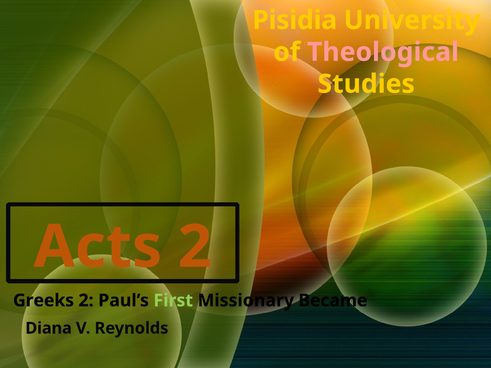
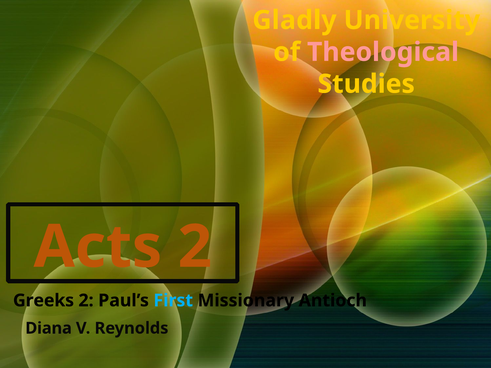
Pisidia: Pisidia -> Gladly
First colour: light green -> light blue
Became: Became -> Antioch
